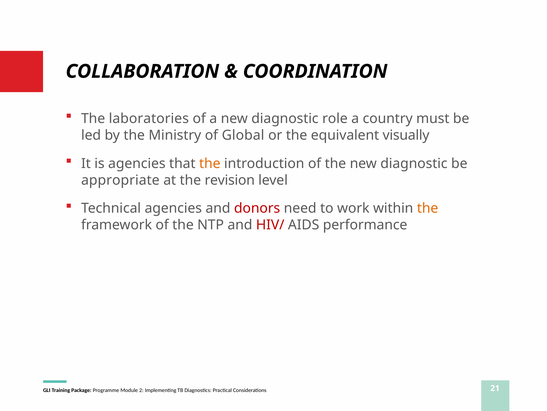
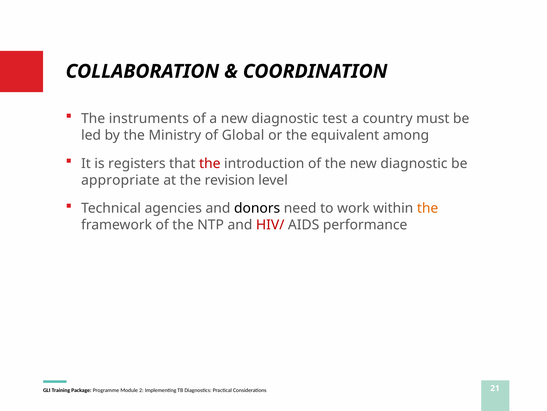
laboratories: laboratories -> instruments
role: role -> test
visually: visually -> among
is agencies: agencies -> registers
the at (210, 164) colour: orange -> red
donors colour: red -> black
